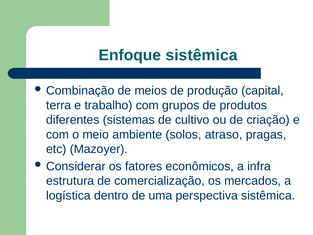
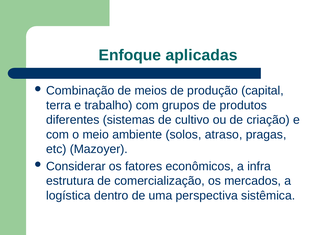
Enfoque sistêmica: sistêmica -> aplicadas
